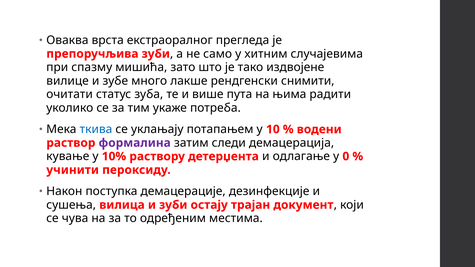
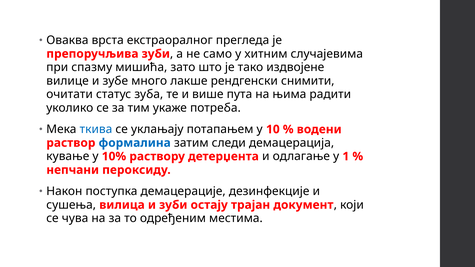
формалина colour: purple -> blue
0: 0 -> 1
учинити: учинити -> непчани
